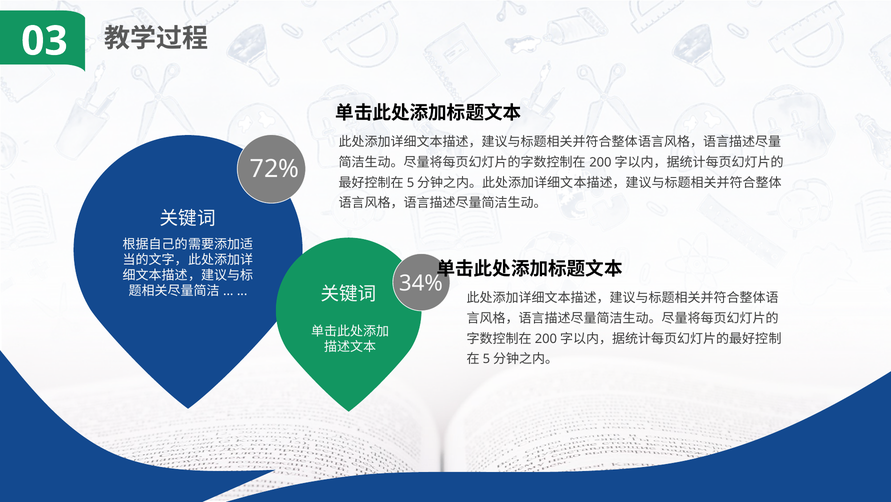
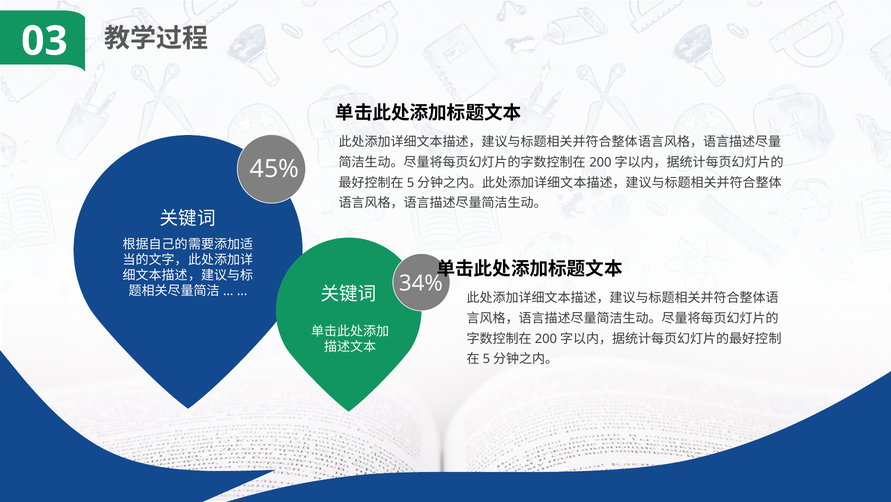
72%: 72% -> 45%
